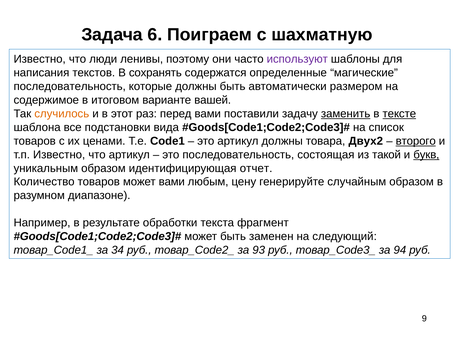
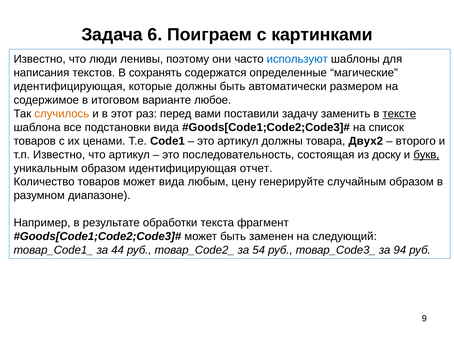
шахматную: шахматную -> картинками
используют colour: purple -> blue
последовательность at (70, 86): последовательность -> идентифицирующая
вашей: вашей -> любое
заменить underline: present -> none
второго underline: present -> none
такой: такой -> доску
может вами: вами -> вида
34: 34 -> 44
93: 93 -> 54
